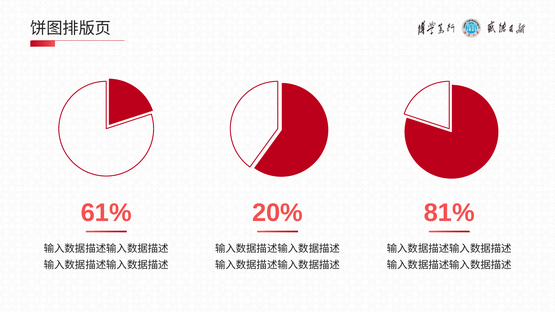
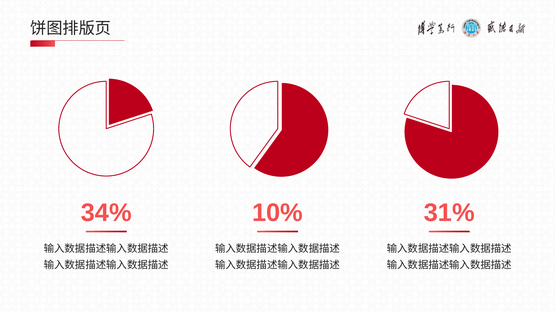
61%: 61% -> 34%
20%: 20% -> 10%
81%: 81% -> 31%
